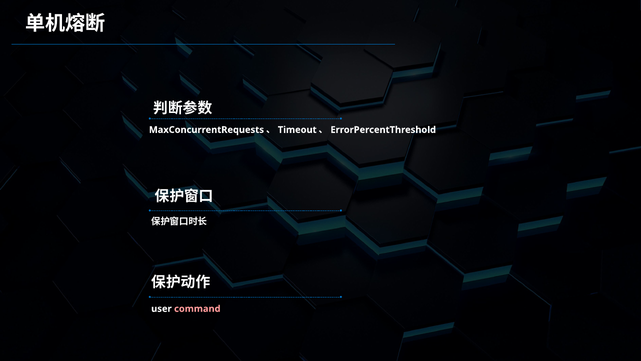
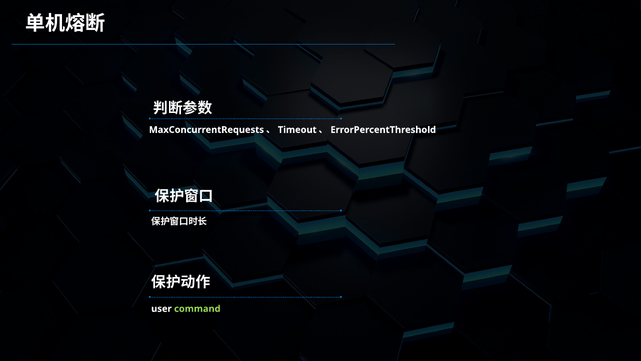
command colour: pink -> light green
